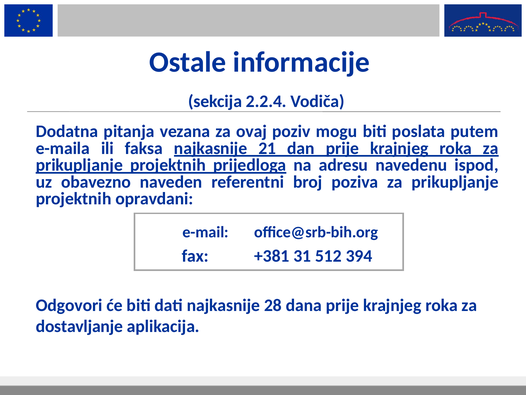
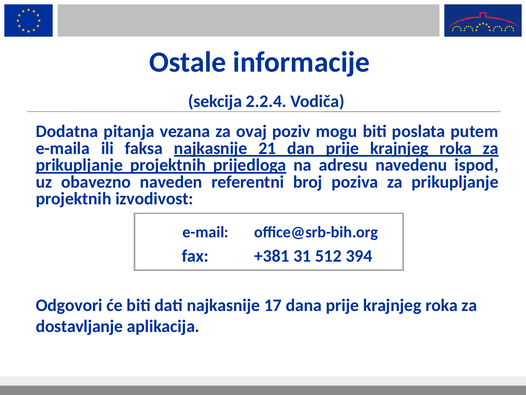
opravdani: opravdani -> izvodivost
28: 28 -> 17
